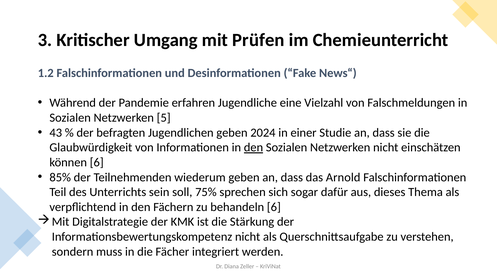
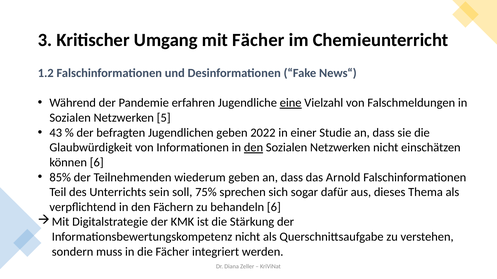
mit Prüfen: Prüfen -> Fächer
eine underline: none -> present
2024: 2024 -> 2022
